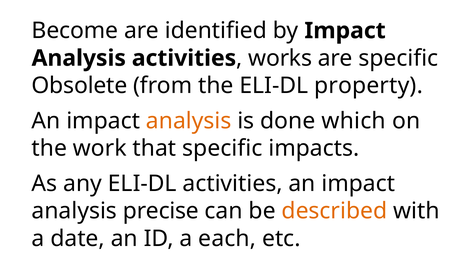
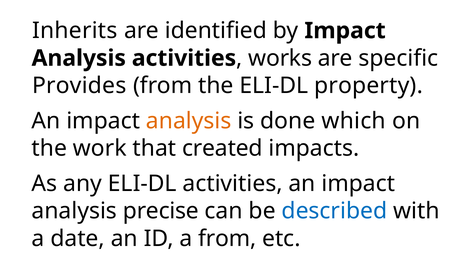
Become: Become -> Inherits
Obsolete: Obsolete -> Provides
that specific: specific -> created
described colour: orange -> blue
a each: each -> from
